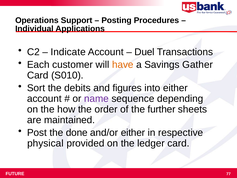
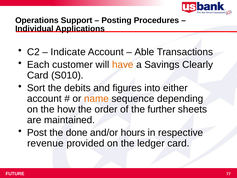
Duel: Duel -> Able
Gather: Gather -> Clearly
name colour: purple -> orange
and/or either: either -> hours
physical: physical -> revenue
